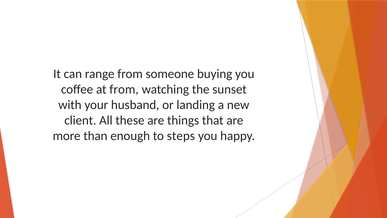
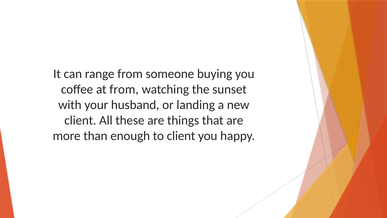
to steps: steps -> client
